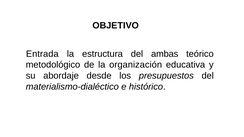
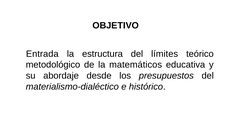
ambas: ambas -> límites
organización: organización -> matemáticos
